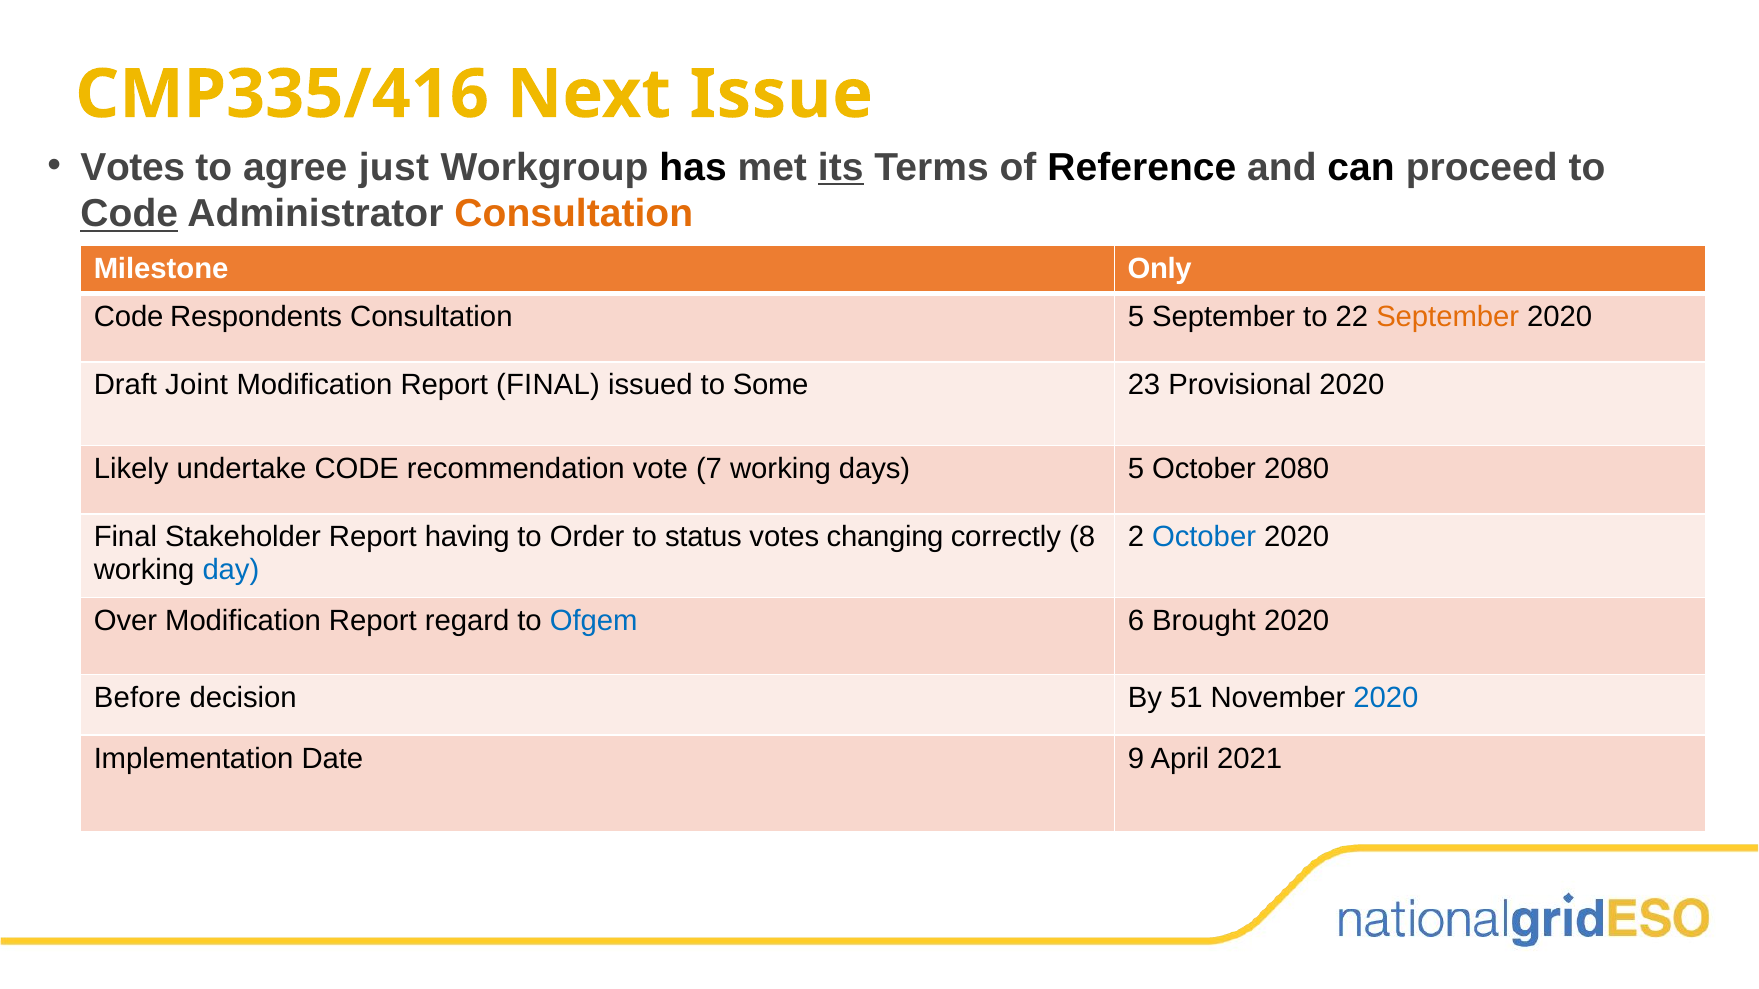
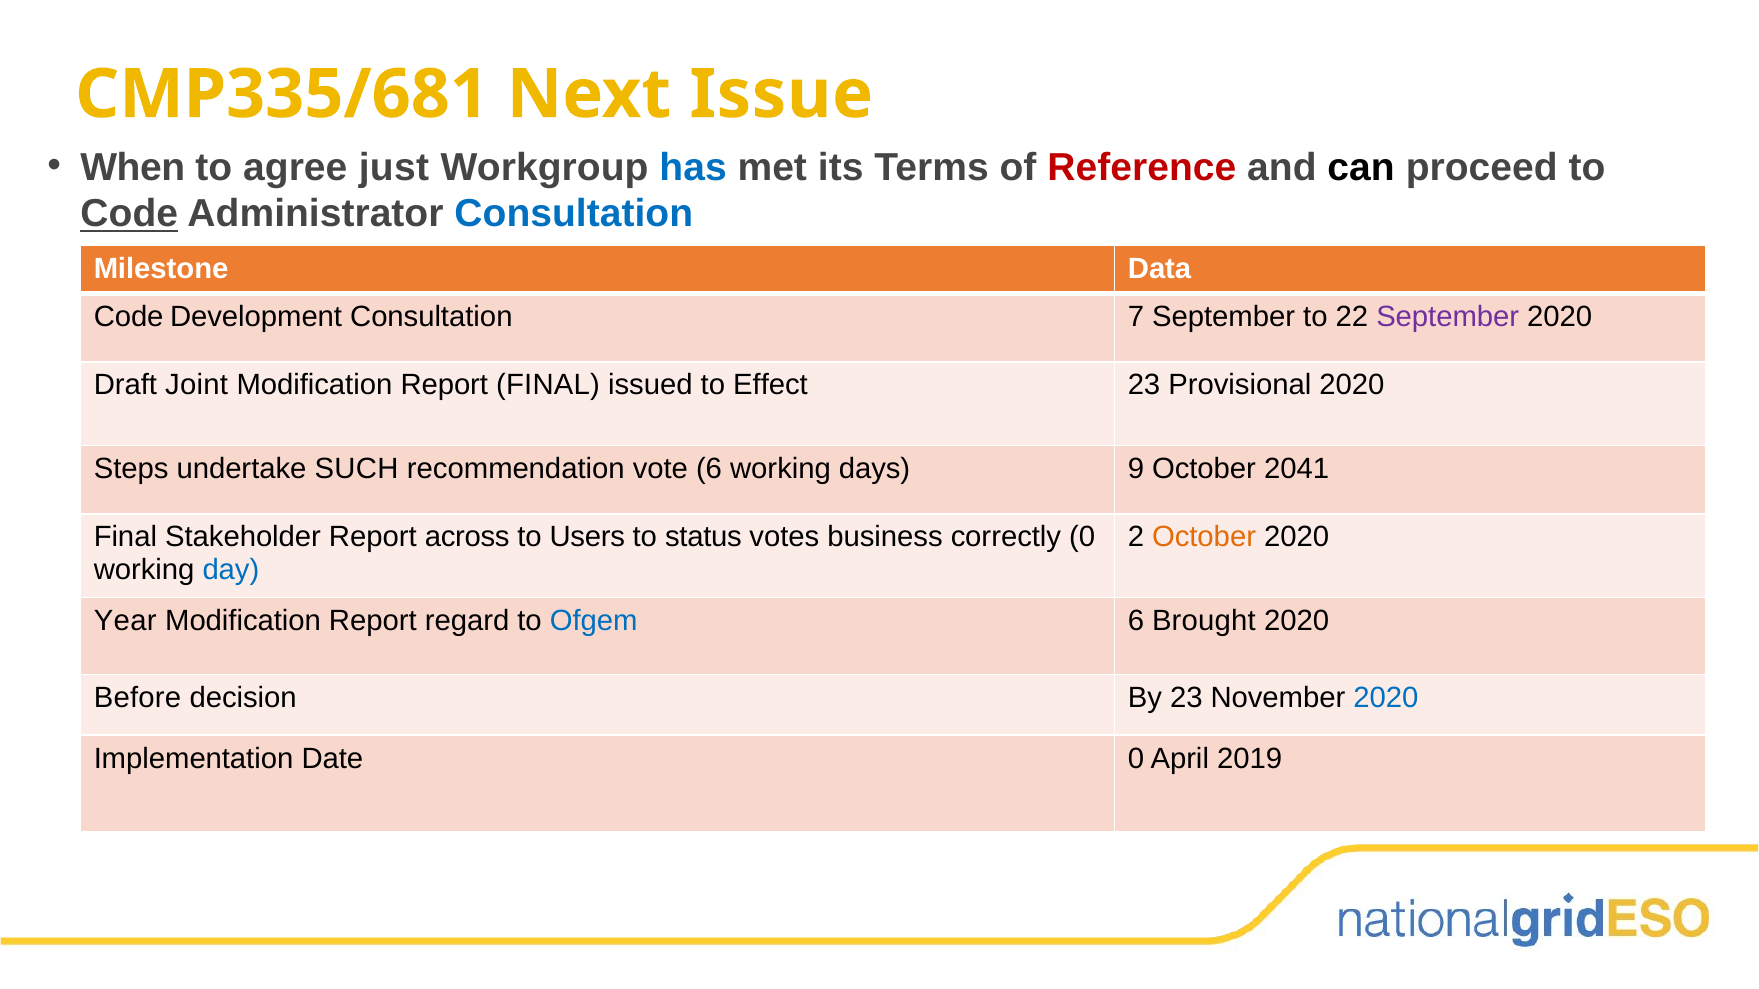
CMP335/416: CMP335/416 -> CMP335/681
Votes at (133, 167): Votes -> When
has colour: black -> blue
its underline: present -> none
Reference colour: black -> red
Consultation at (574, 214) colour: orange -> blue
Only: Only -> Data
Respondents: Respondents -> Development
Consultation 5: 5 -> 7
September at (1448, 317) colour: orange -> purple
Some: Some -> Effect
Likely: Likely -> Steps
undertake CODE: CODE -> SUCH
vote 7: 7 -> 6
days 5: 5 -> 9
2080: 2080 -> 2041
having: having -> across
Order: Order -> Users
changing: changing -> business
correctly 8: 8 -> 0
October at (1204, 537) colour: blue -> orange
Over: Over -> Year
By 51: 51 -> 23
Date 9: 9 -> 0
2021: 2021 -> 2019
